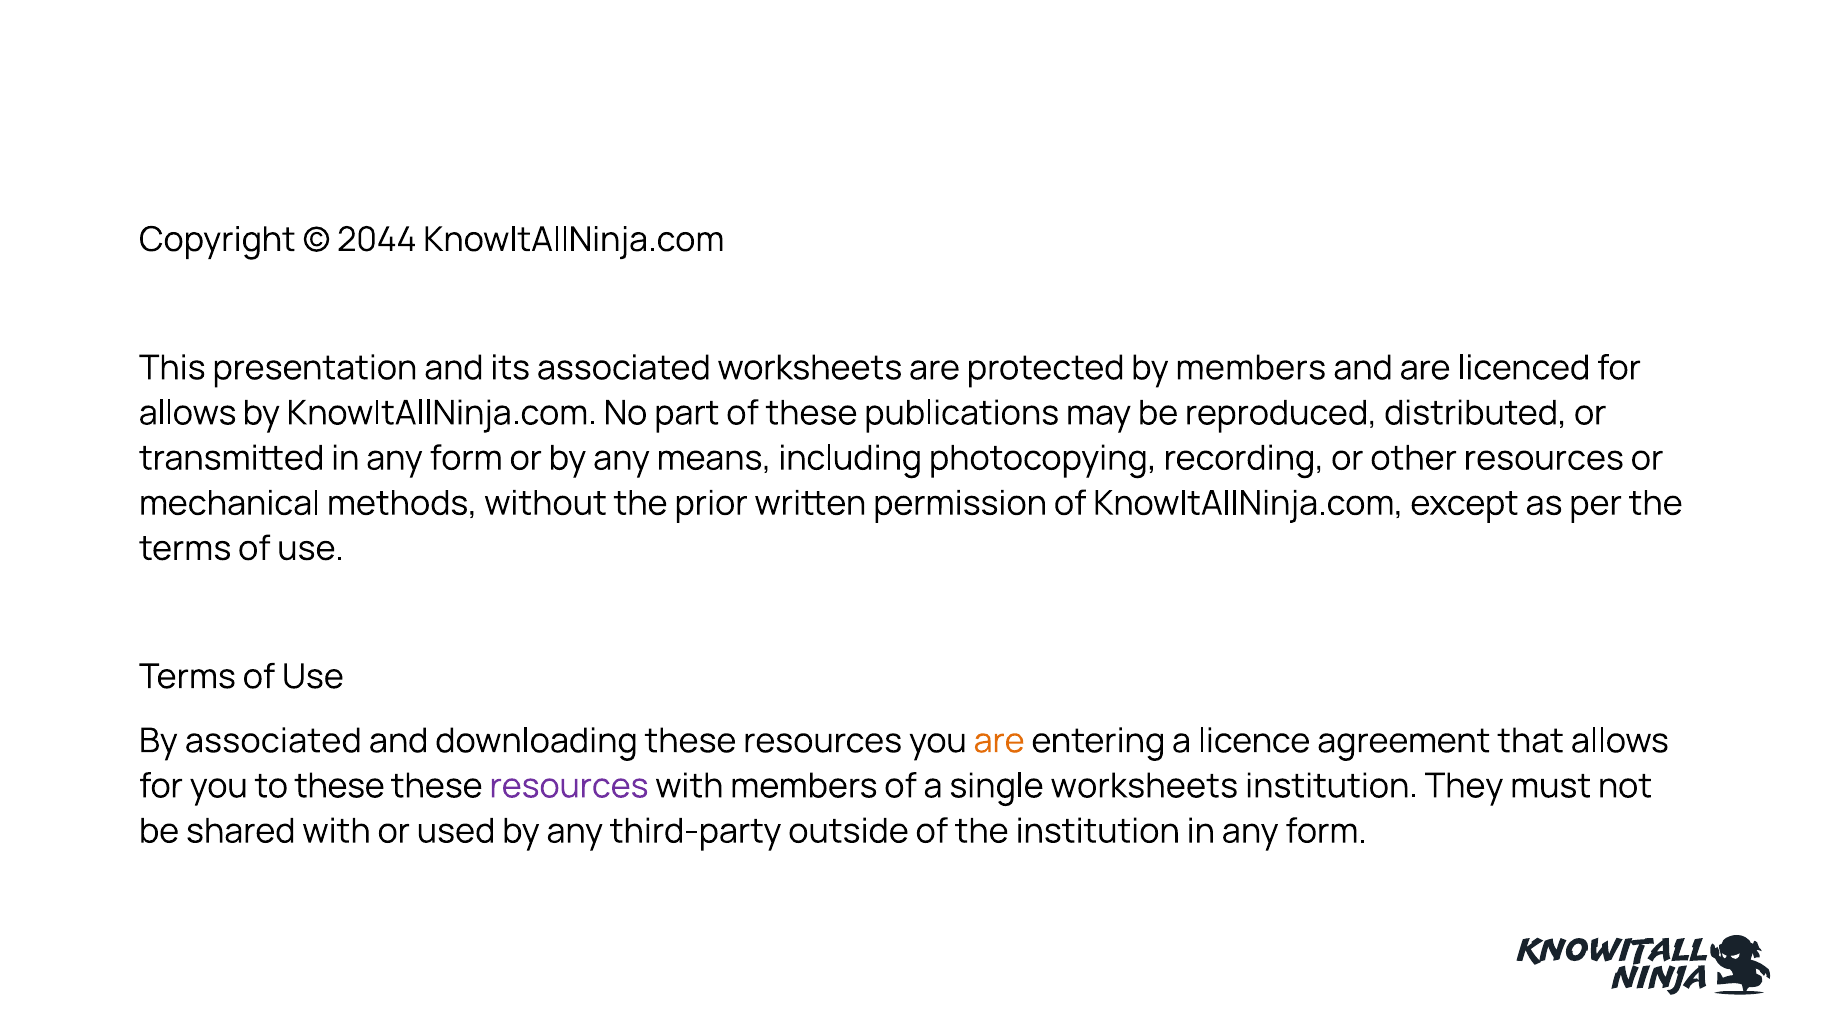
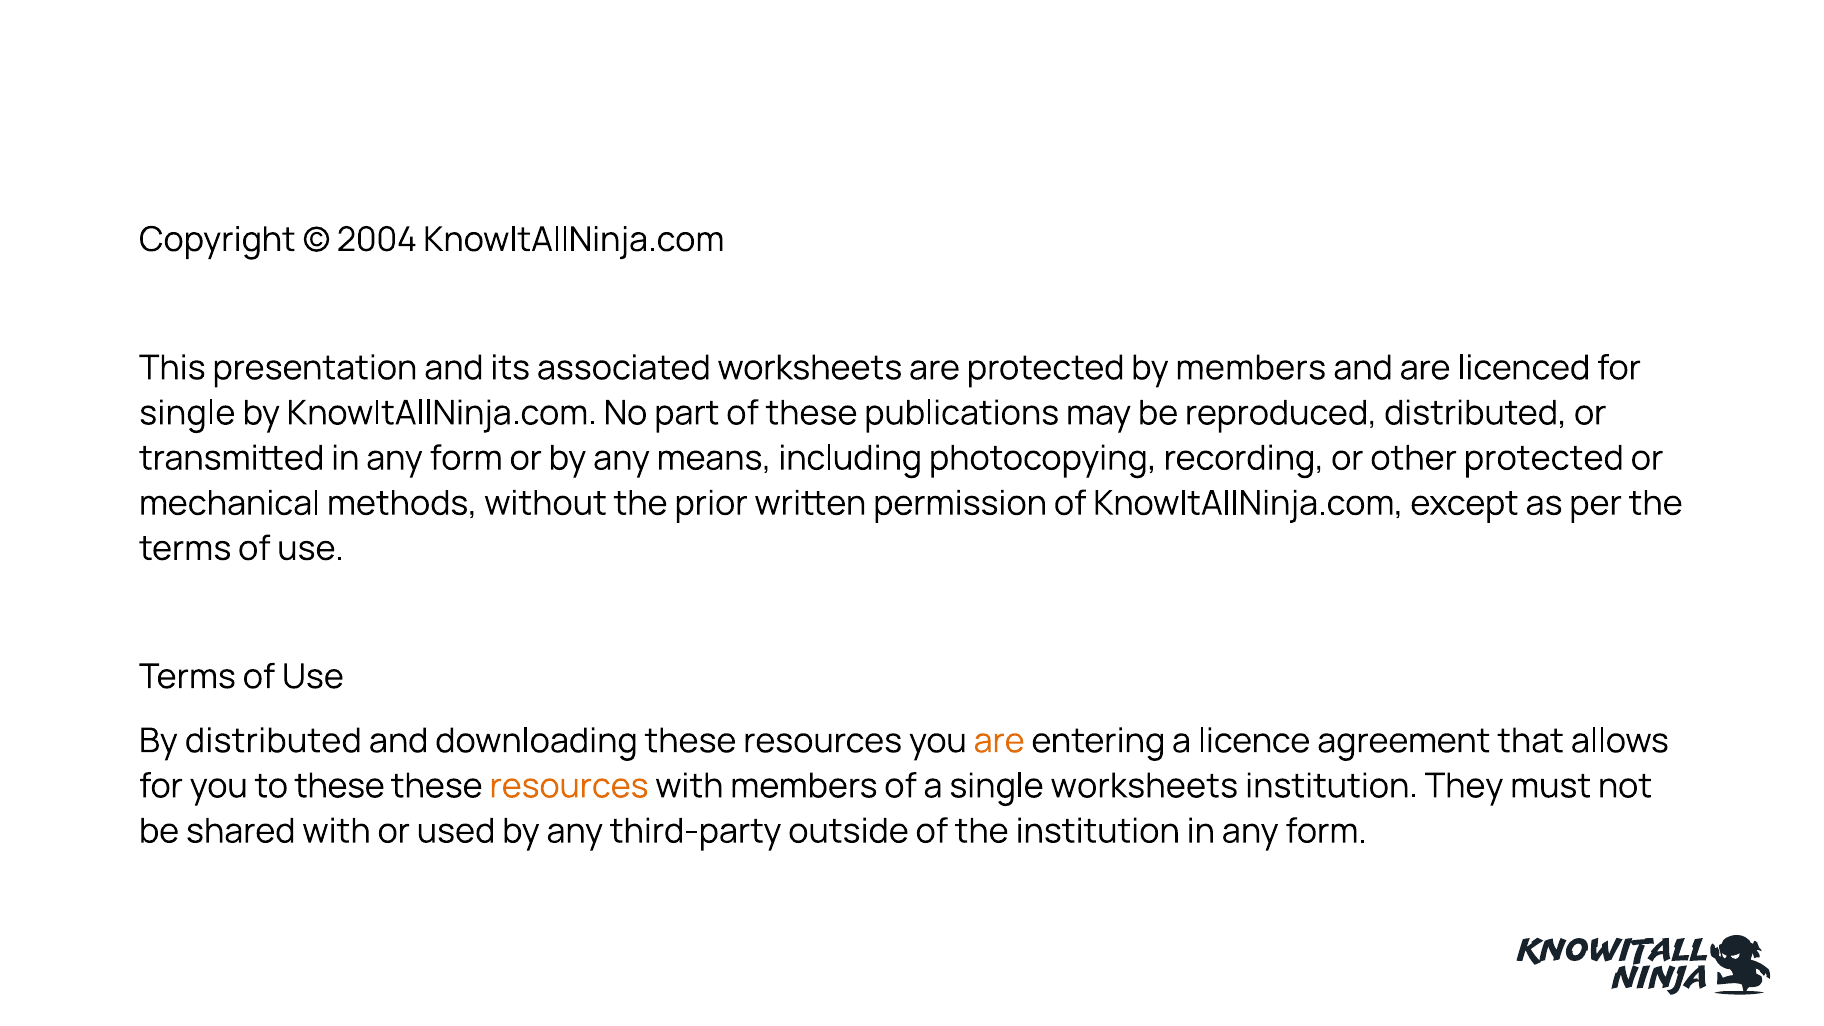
2044: 2044 -> 2004
allows at (188, 413): allows -> single
other resources: resources -> protected
By associated: associated -> distributed
resources at (569, 786) colour: purple -> orange
